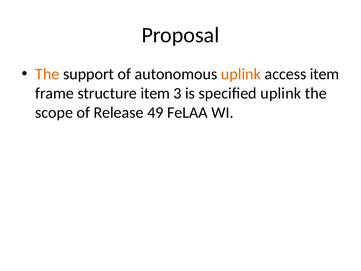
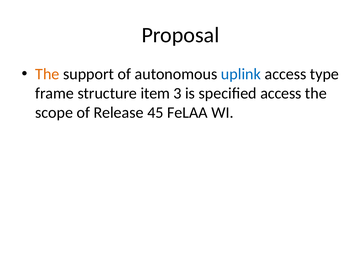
uplink at (241, 74) colour: orange -> blue
access item: item -> type
specified uplink: uplink -> access
49: 49 -> 45
